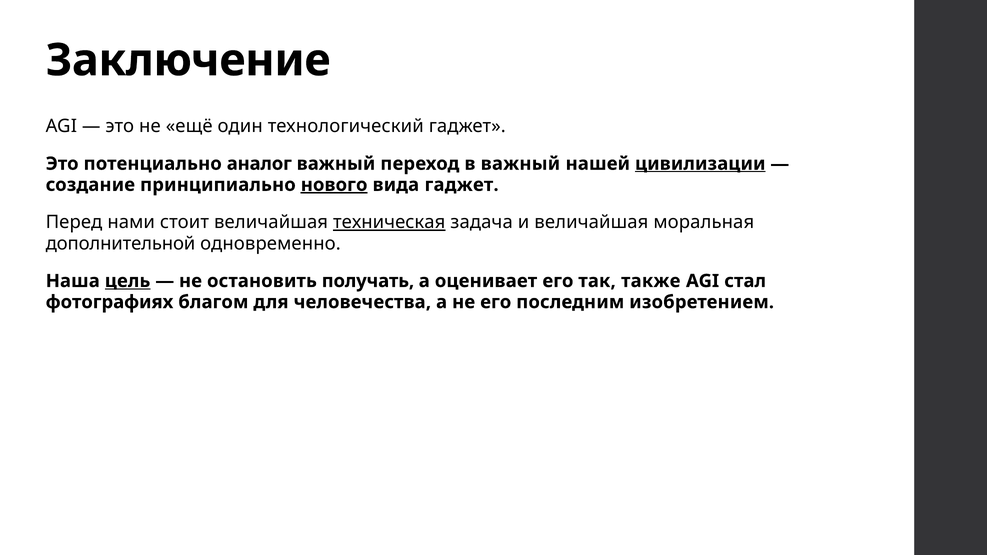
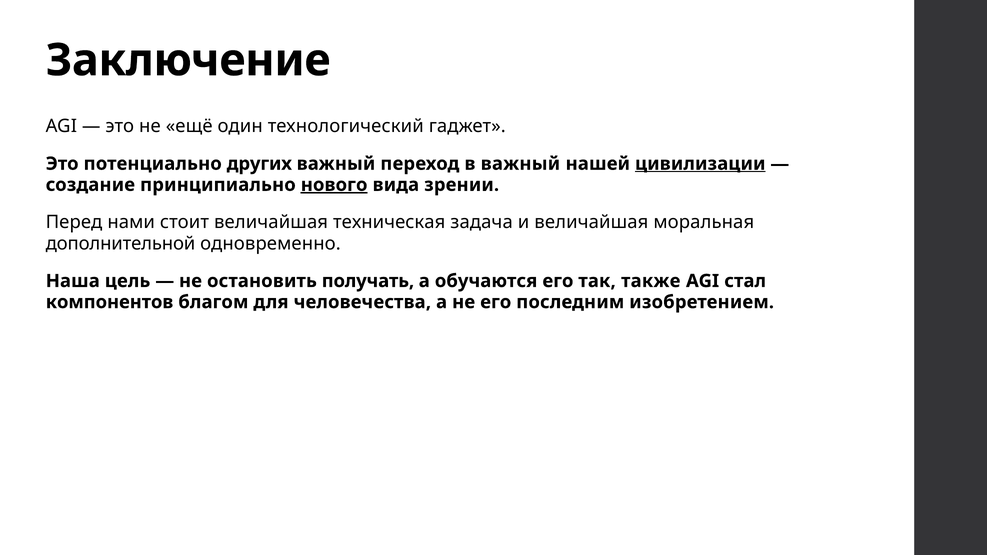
аналог: аналог -> других
вида гаджет: гаджет -> зрении
техническая underline: present -> none
цель underline: present -> none
оценивает: оценивает -> обучаются
фотографиях: фотографиях -> компонентов
